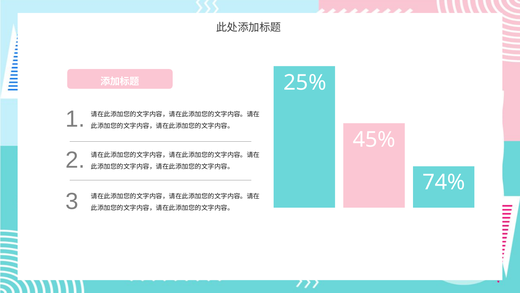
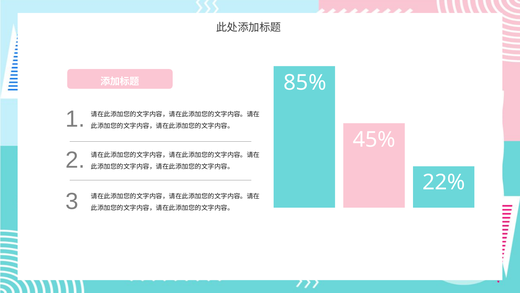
25%: 25% -> 85%
74%: 74% -> 22%
